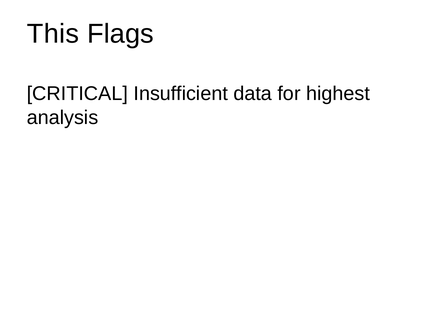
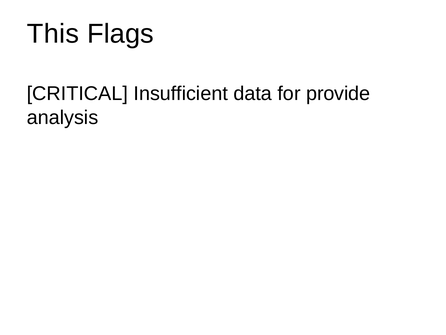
highest: highest -> provide
